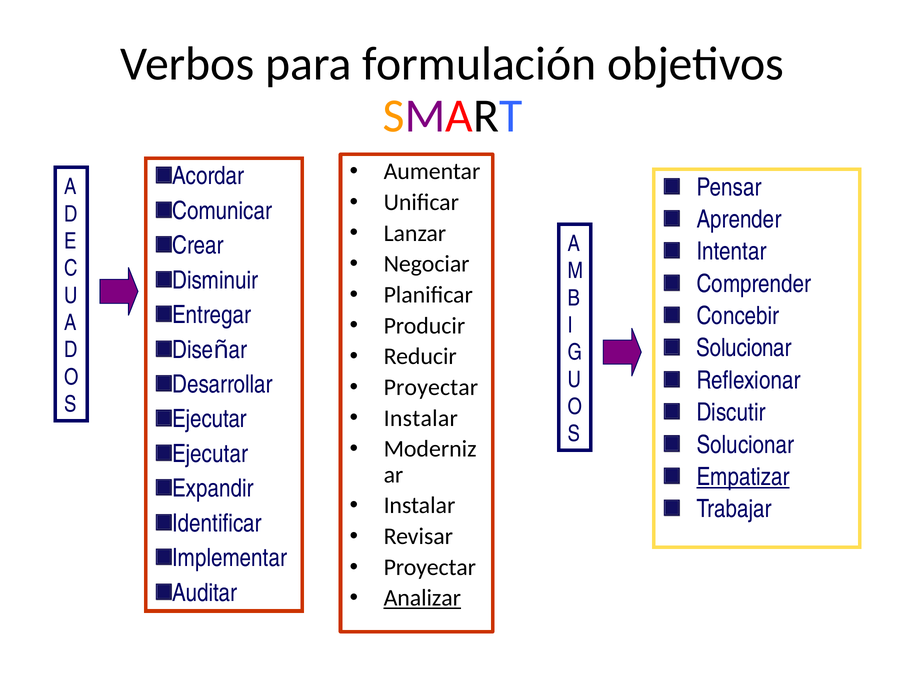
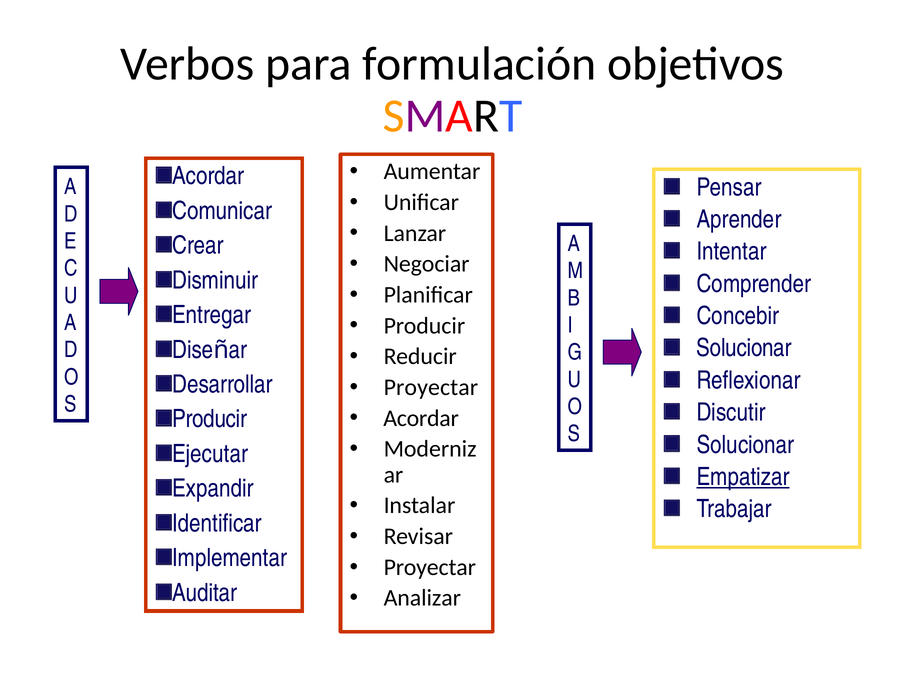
Instalar at (421, 418): Instalar -> Acordar
Ejecutar at (210, 419): Ejecutar -> Producir
Analizar underline: present -> none
